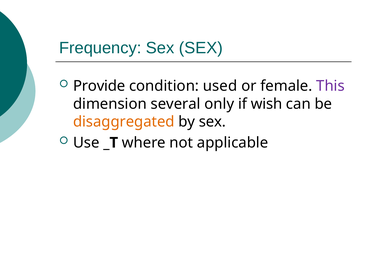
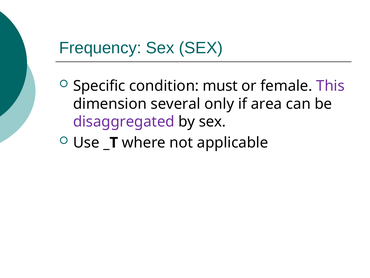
Provide: Provide -> Specific
used: used -> must
wish: wish -> area
disaggregated colour: orange -> purple
